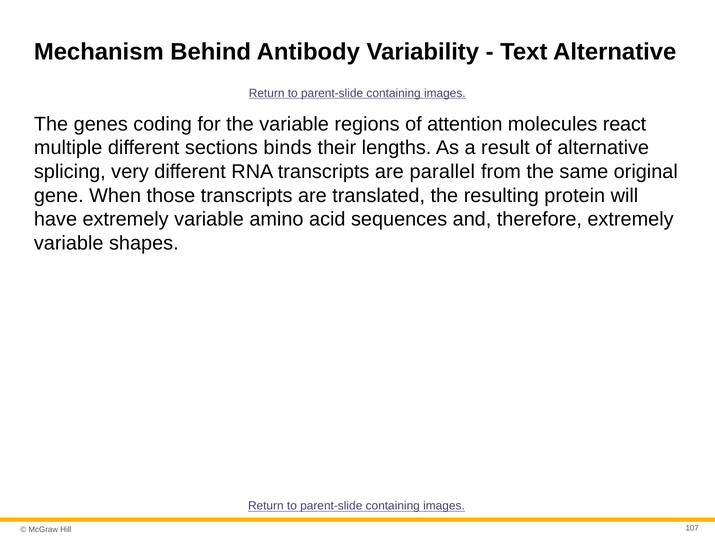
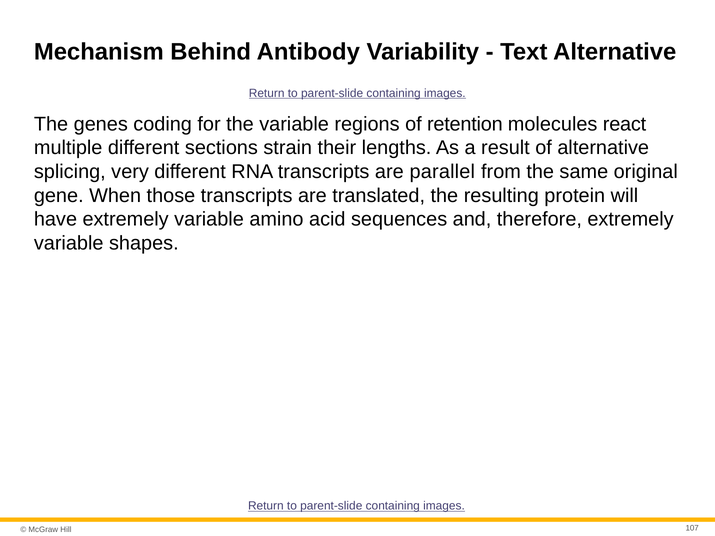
attention: attention -> retention
binds: binds -> strain
